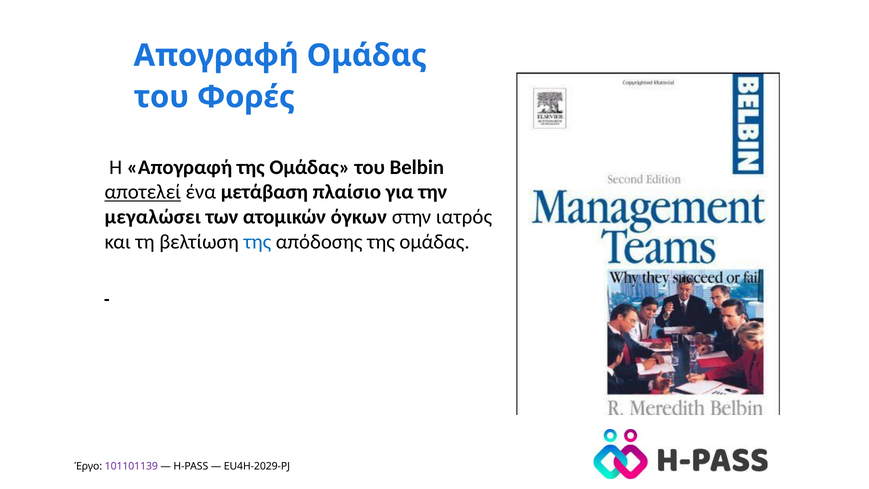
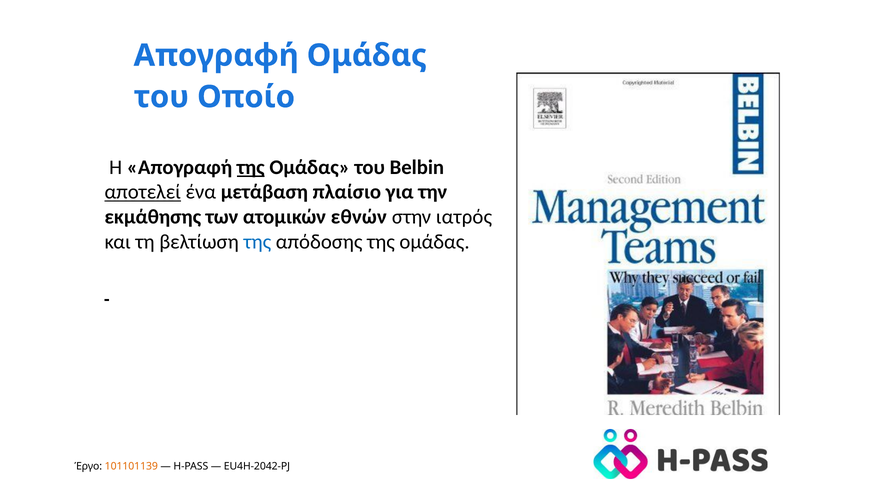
Φορές: Φορές -> Οποίο
της at (251, 167) underline: none -> present
μεγαλώσει: μεγαλώσει -> εκμάθησης
όγκων: όγκων -> εθνών
101101139 colour: purple -> orange
EU4H-2029-PJ: EU4H-2029-PJ -> EU4H-2042-PJ
